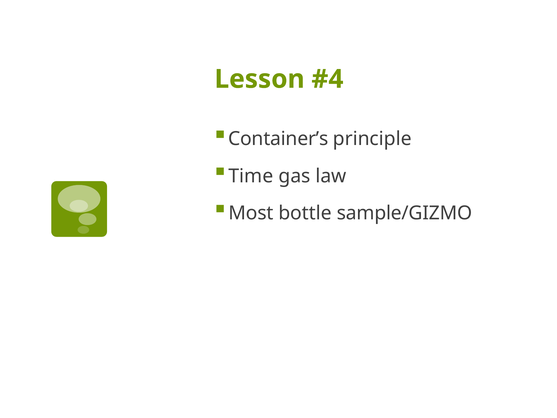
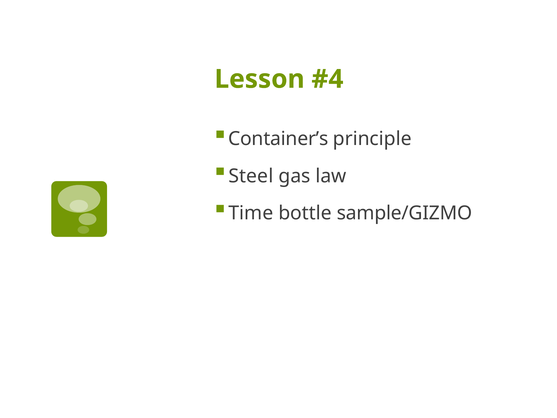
Time: Time -> Steel
Most: Most -> Time
